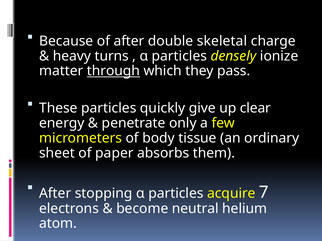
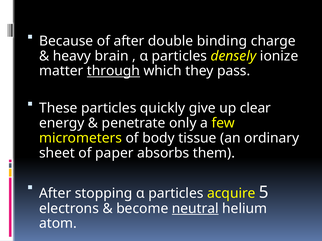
skeletal: skeletal -> binding
turns: turns -> brain
7: 7 -> 5
neutral underline: none -> present
